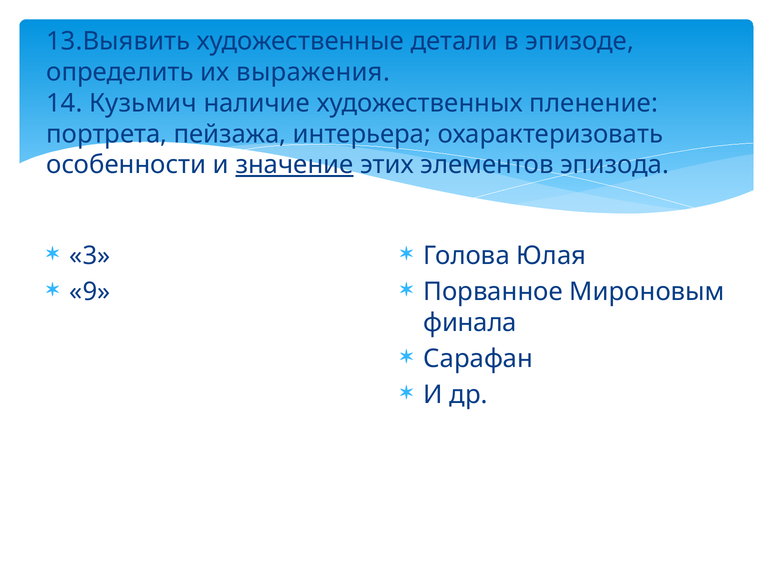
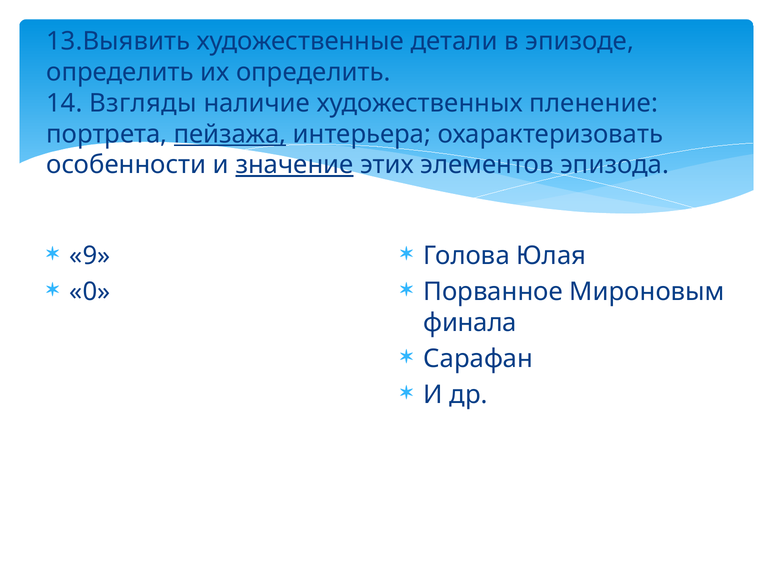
их выражения: выражения -> определить
Кузьмич: Кузьмич -> Взгляды
пейзажа underline: none -> present
3: 3 -> 9
9: 9 -> 0
